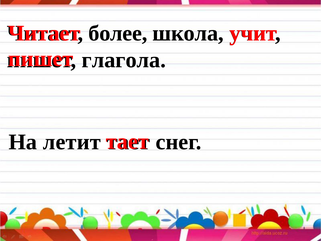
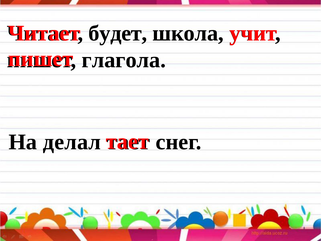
более: более -> будет
летит: летит -> делал
